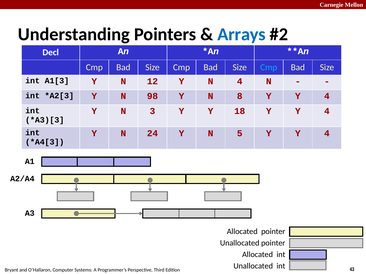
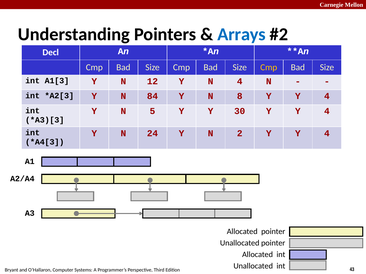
Cmp at (269, 68) colour: light blue -> yellow
98: 98 -> 84
3: 3 -> 5
18: 18 -> 30
5: 5 -> 2
